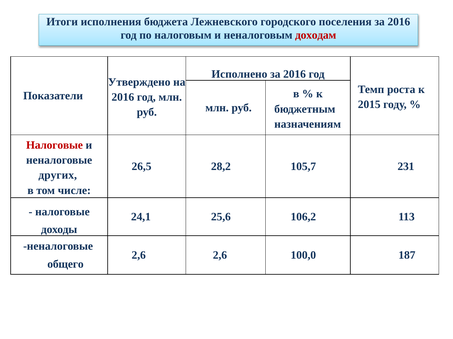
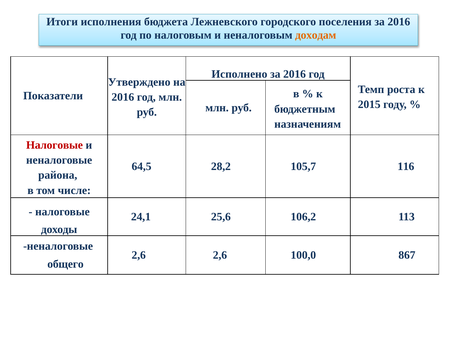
доходам colour: red -> orange
26,5: 26,5 -> 64,5
231: 231 -> 116
других: других -> района
187: 187 -> 867
